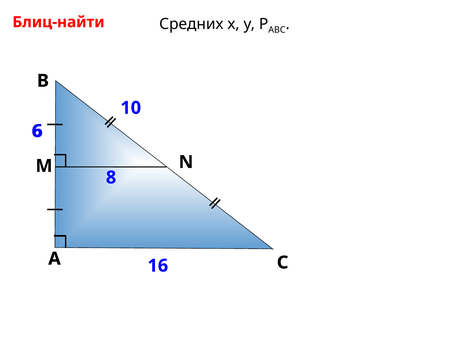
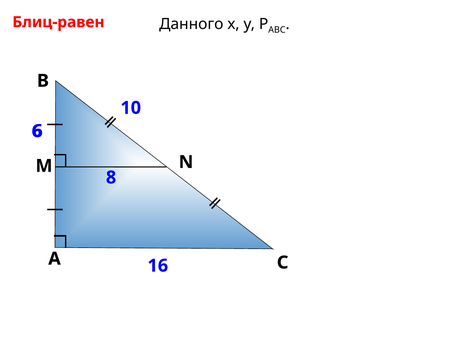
Блиц-найти: Блиц-найти -> Блиц-равен
Средних: Средних -> Данного
